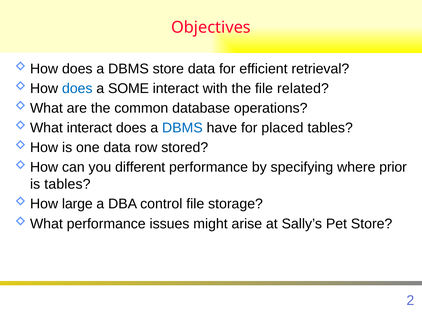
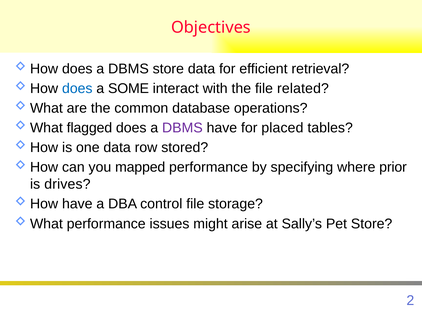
interact at (89, 128): interact -> flagged
DBMS at (182, 128) colour: blue -> purple
different: different -> mapped
is tables: tables -> drives
large at (77, 204): large -> have
